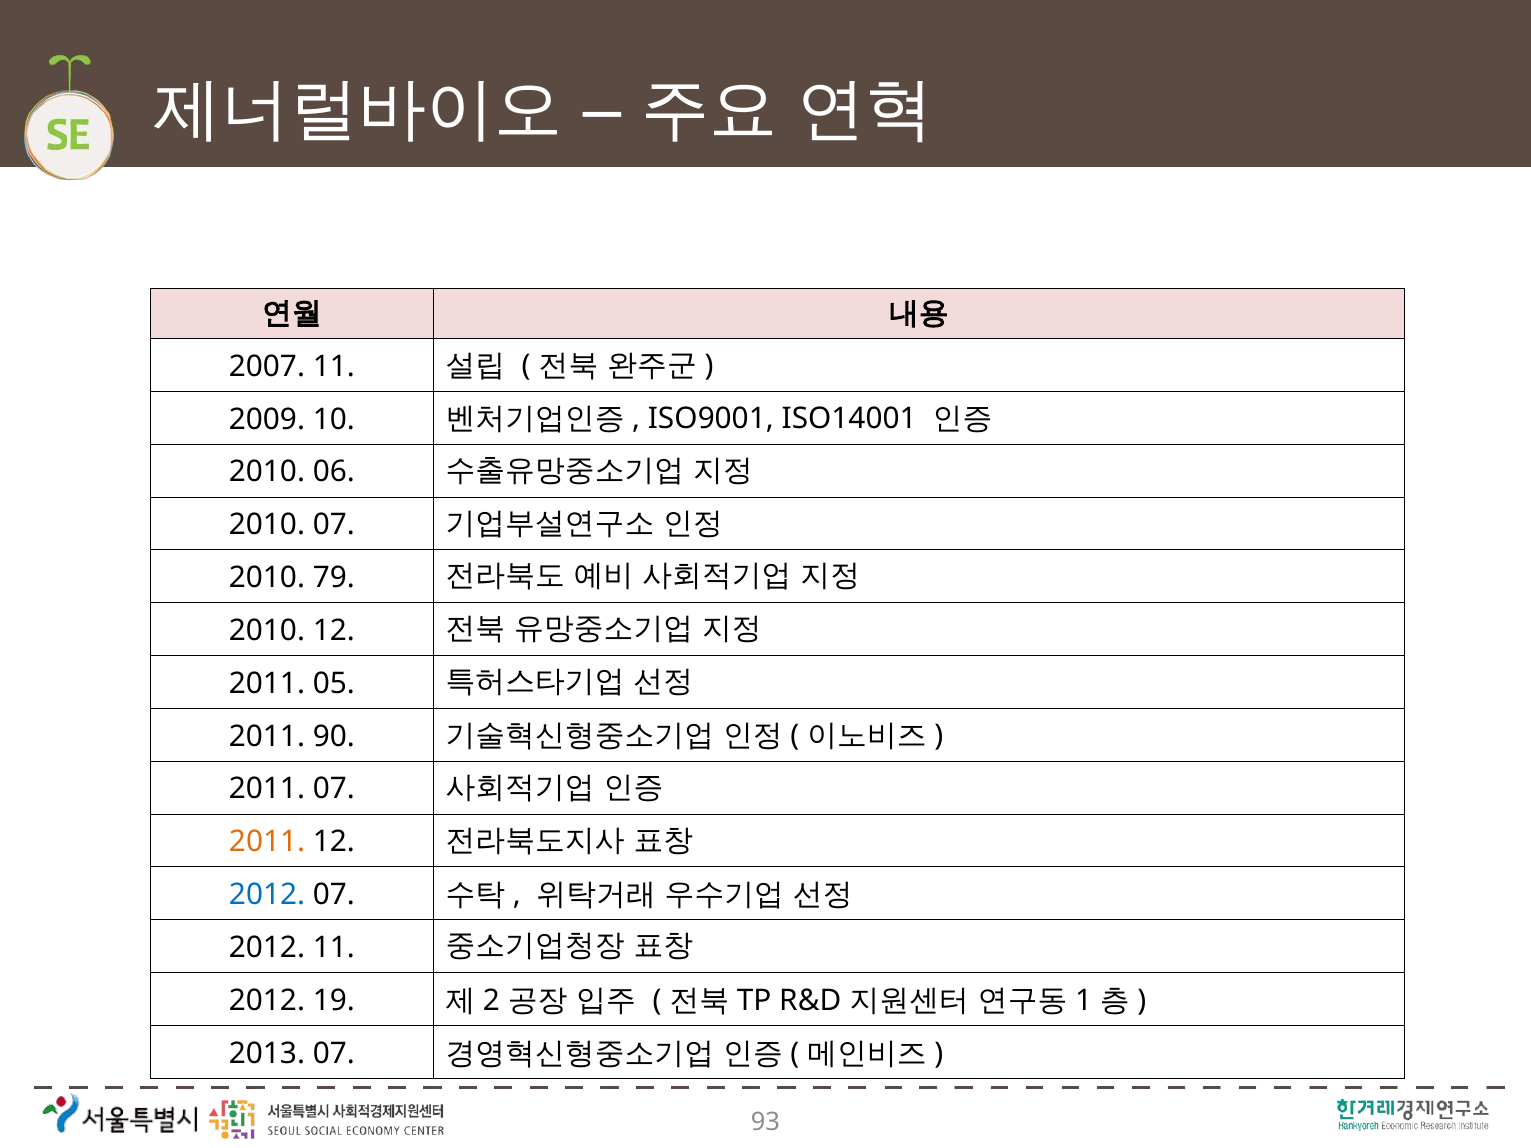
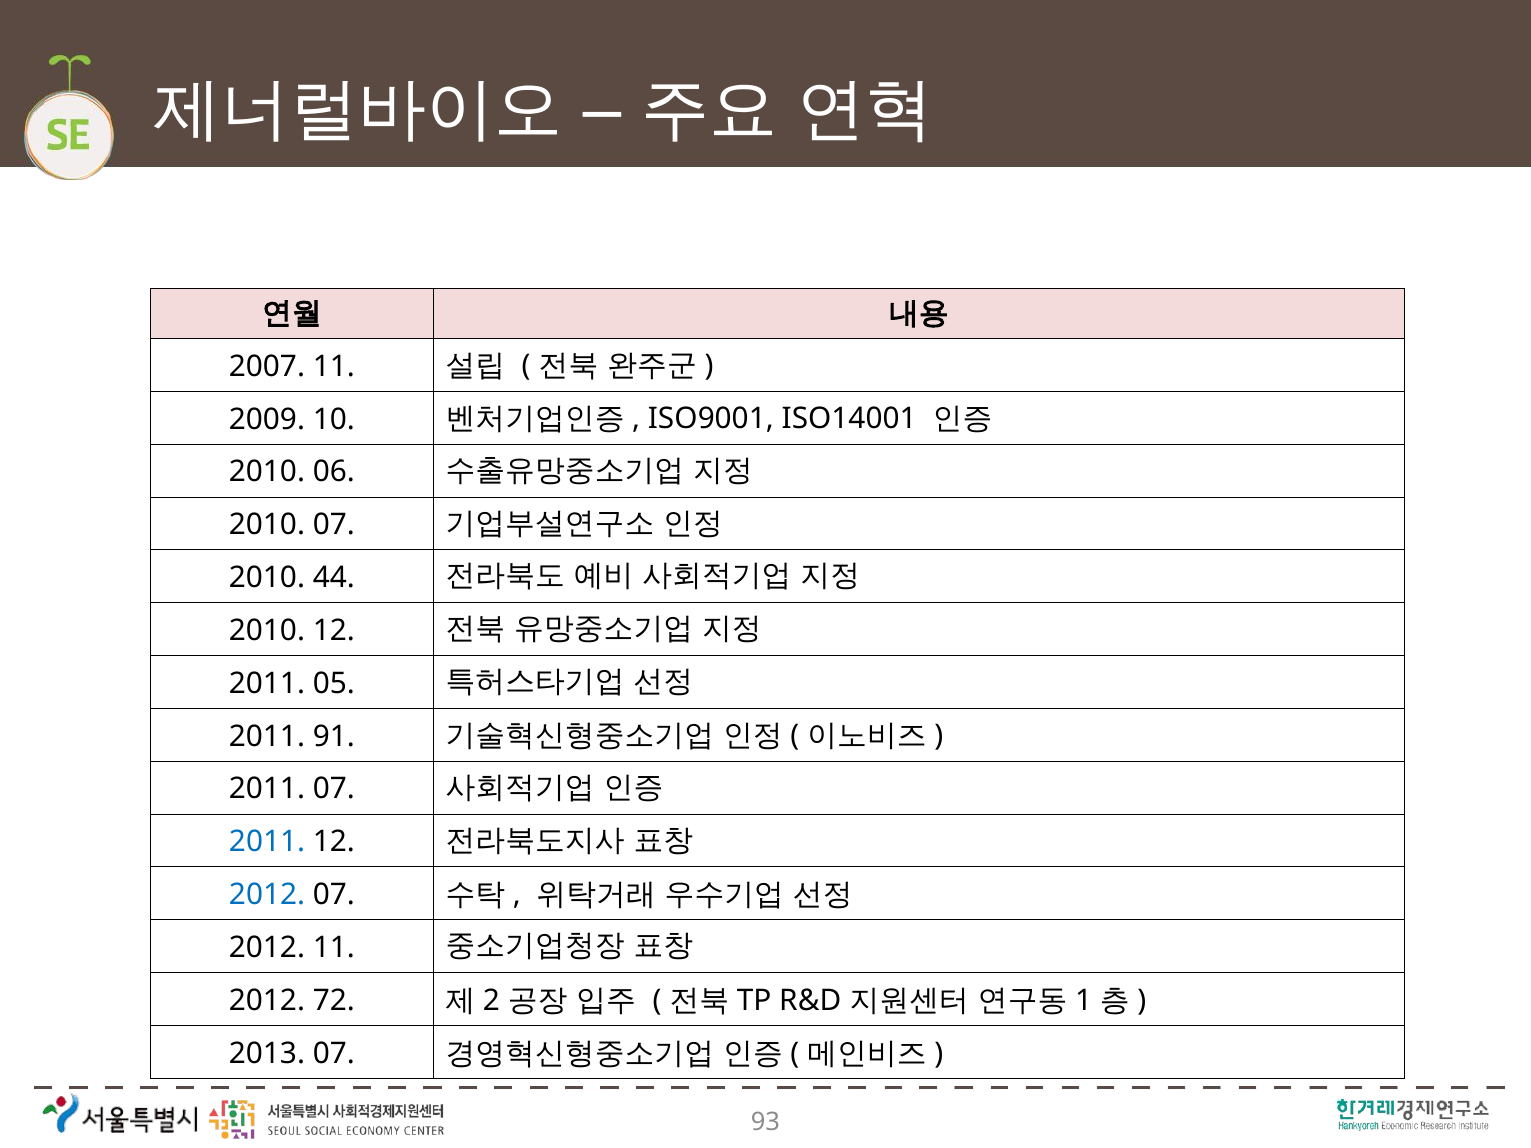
79: 79 -> 44
90: 90 -> 91
2011 at (267, 842) colour: orange -> blue
19: 19 -> 72
